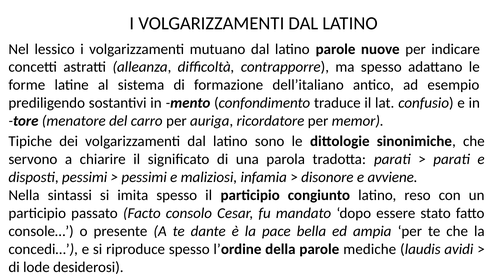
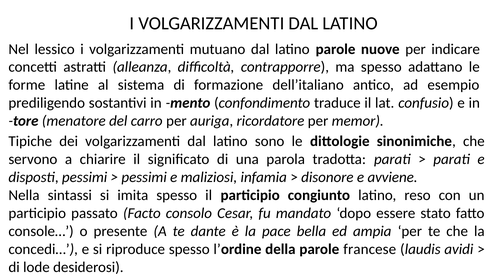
mediche: mediche -> francese
